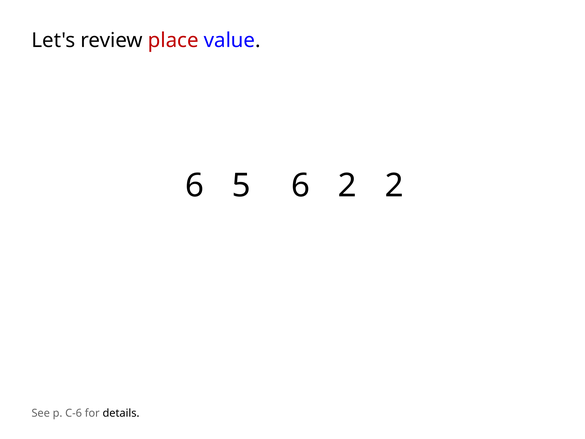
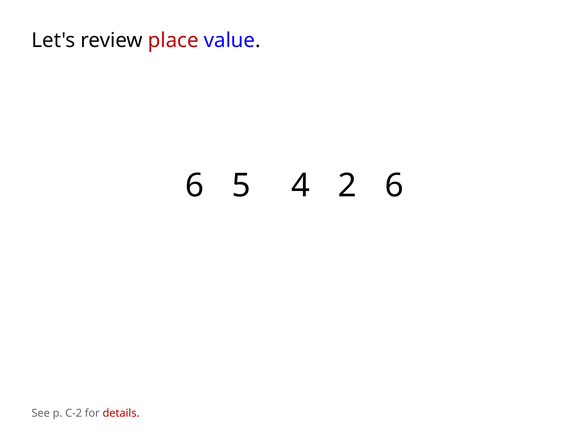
5 6: 6 -> 4
2 2: 2 -> 6
C-6: C-6 -> C-2
details colour: black -> red
